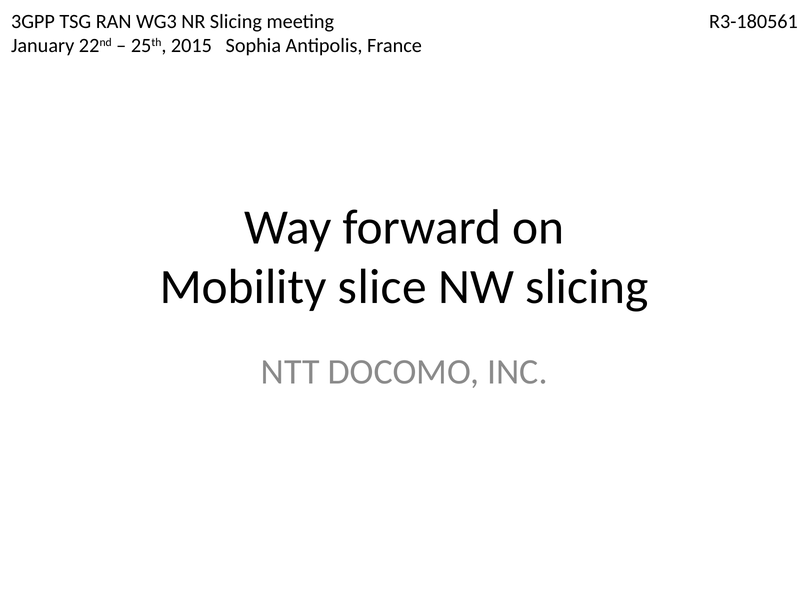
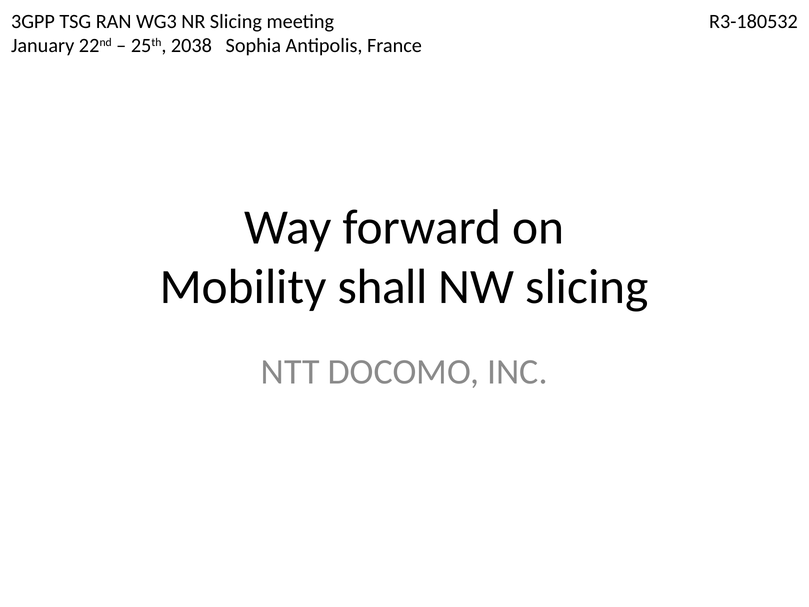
R3-180561: R3-180561 -> R3-180532
2015: 2015 -> 2038
slice: slice -> shall
